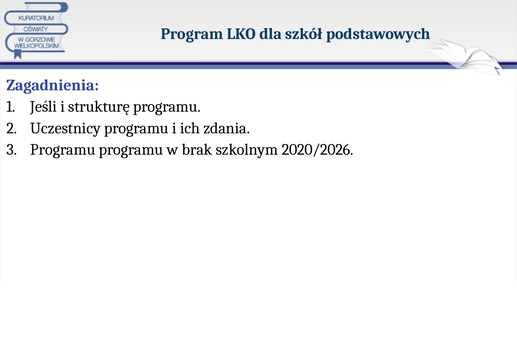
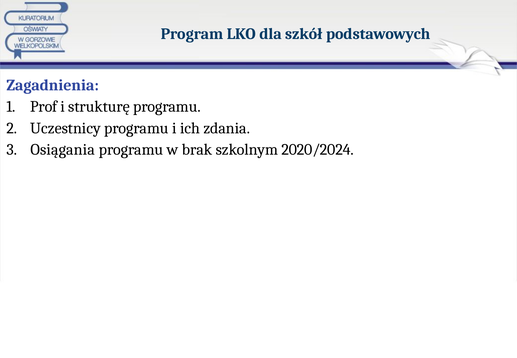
Jeśli: Jeśli -> Prof
Programu at (63, 150): Programu -> Osiągania
2020/2026: 2020/2026 -> 2020/2024
